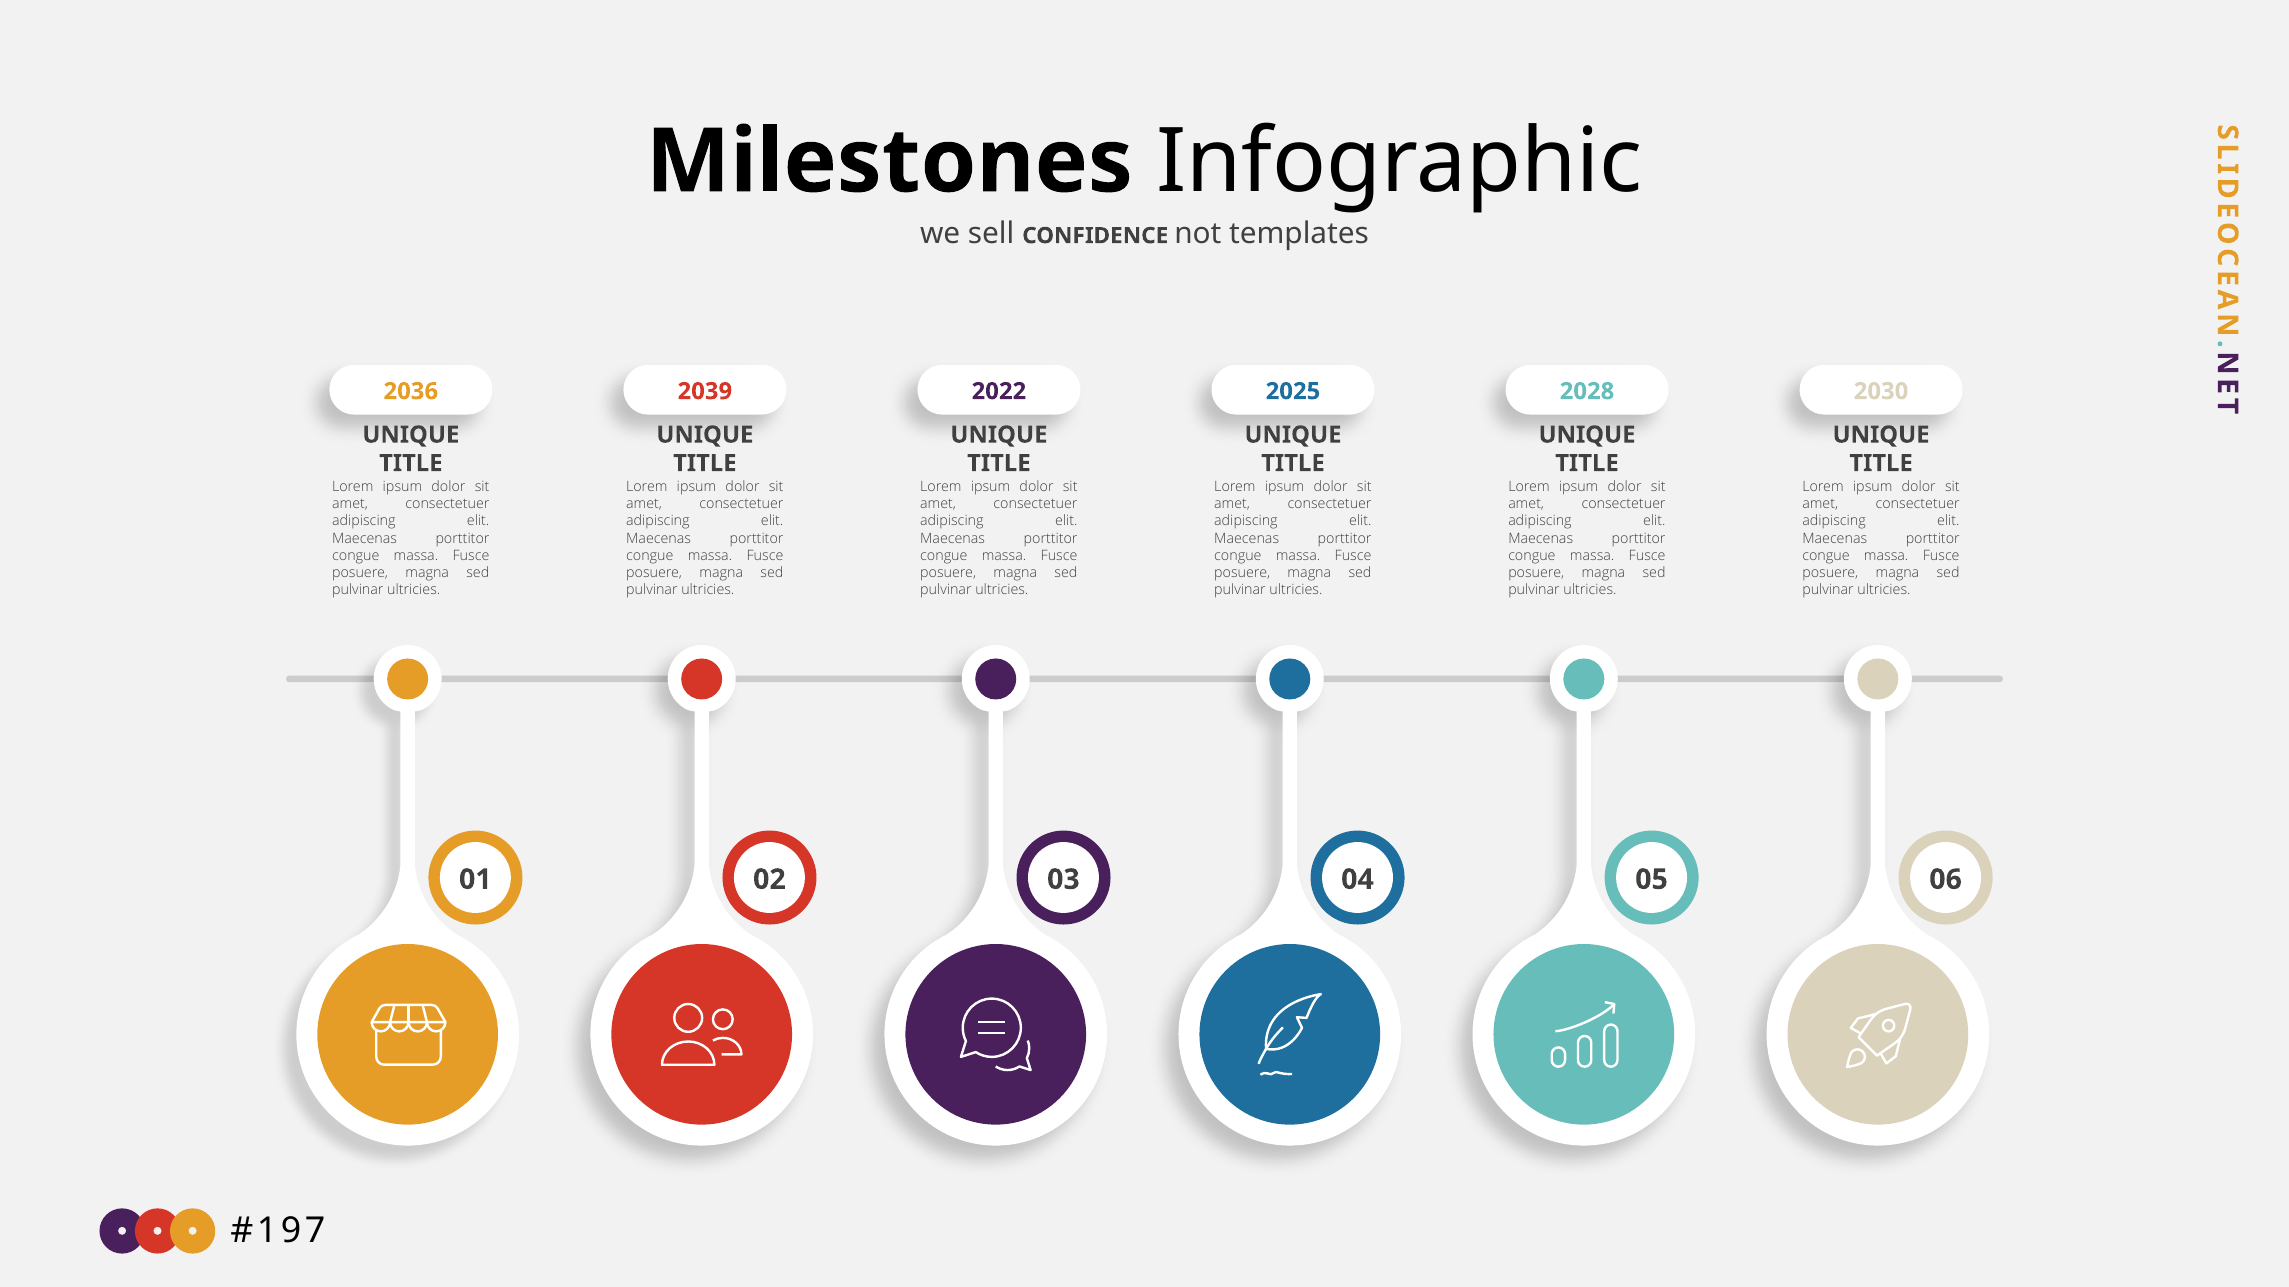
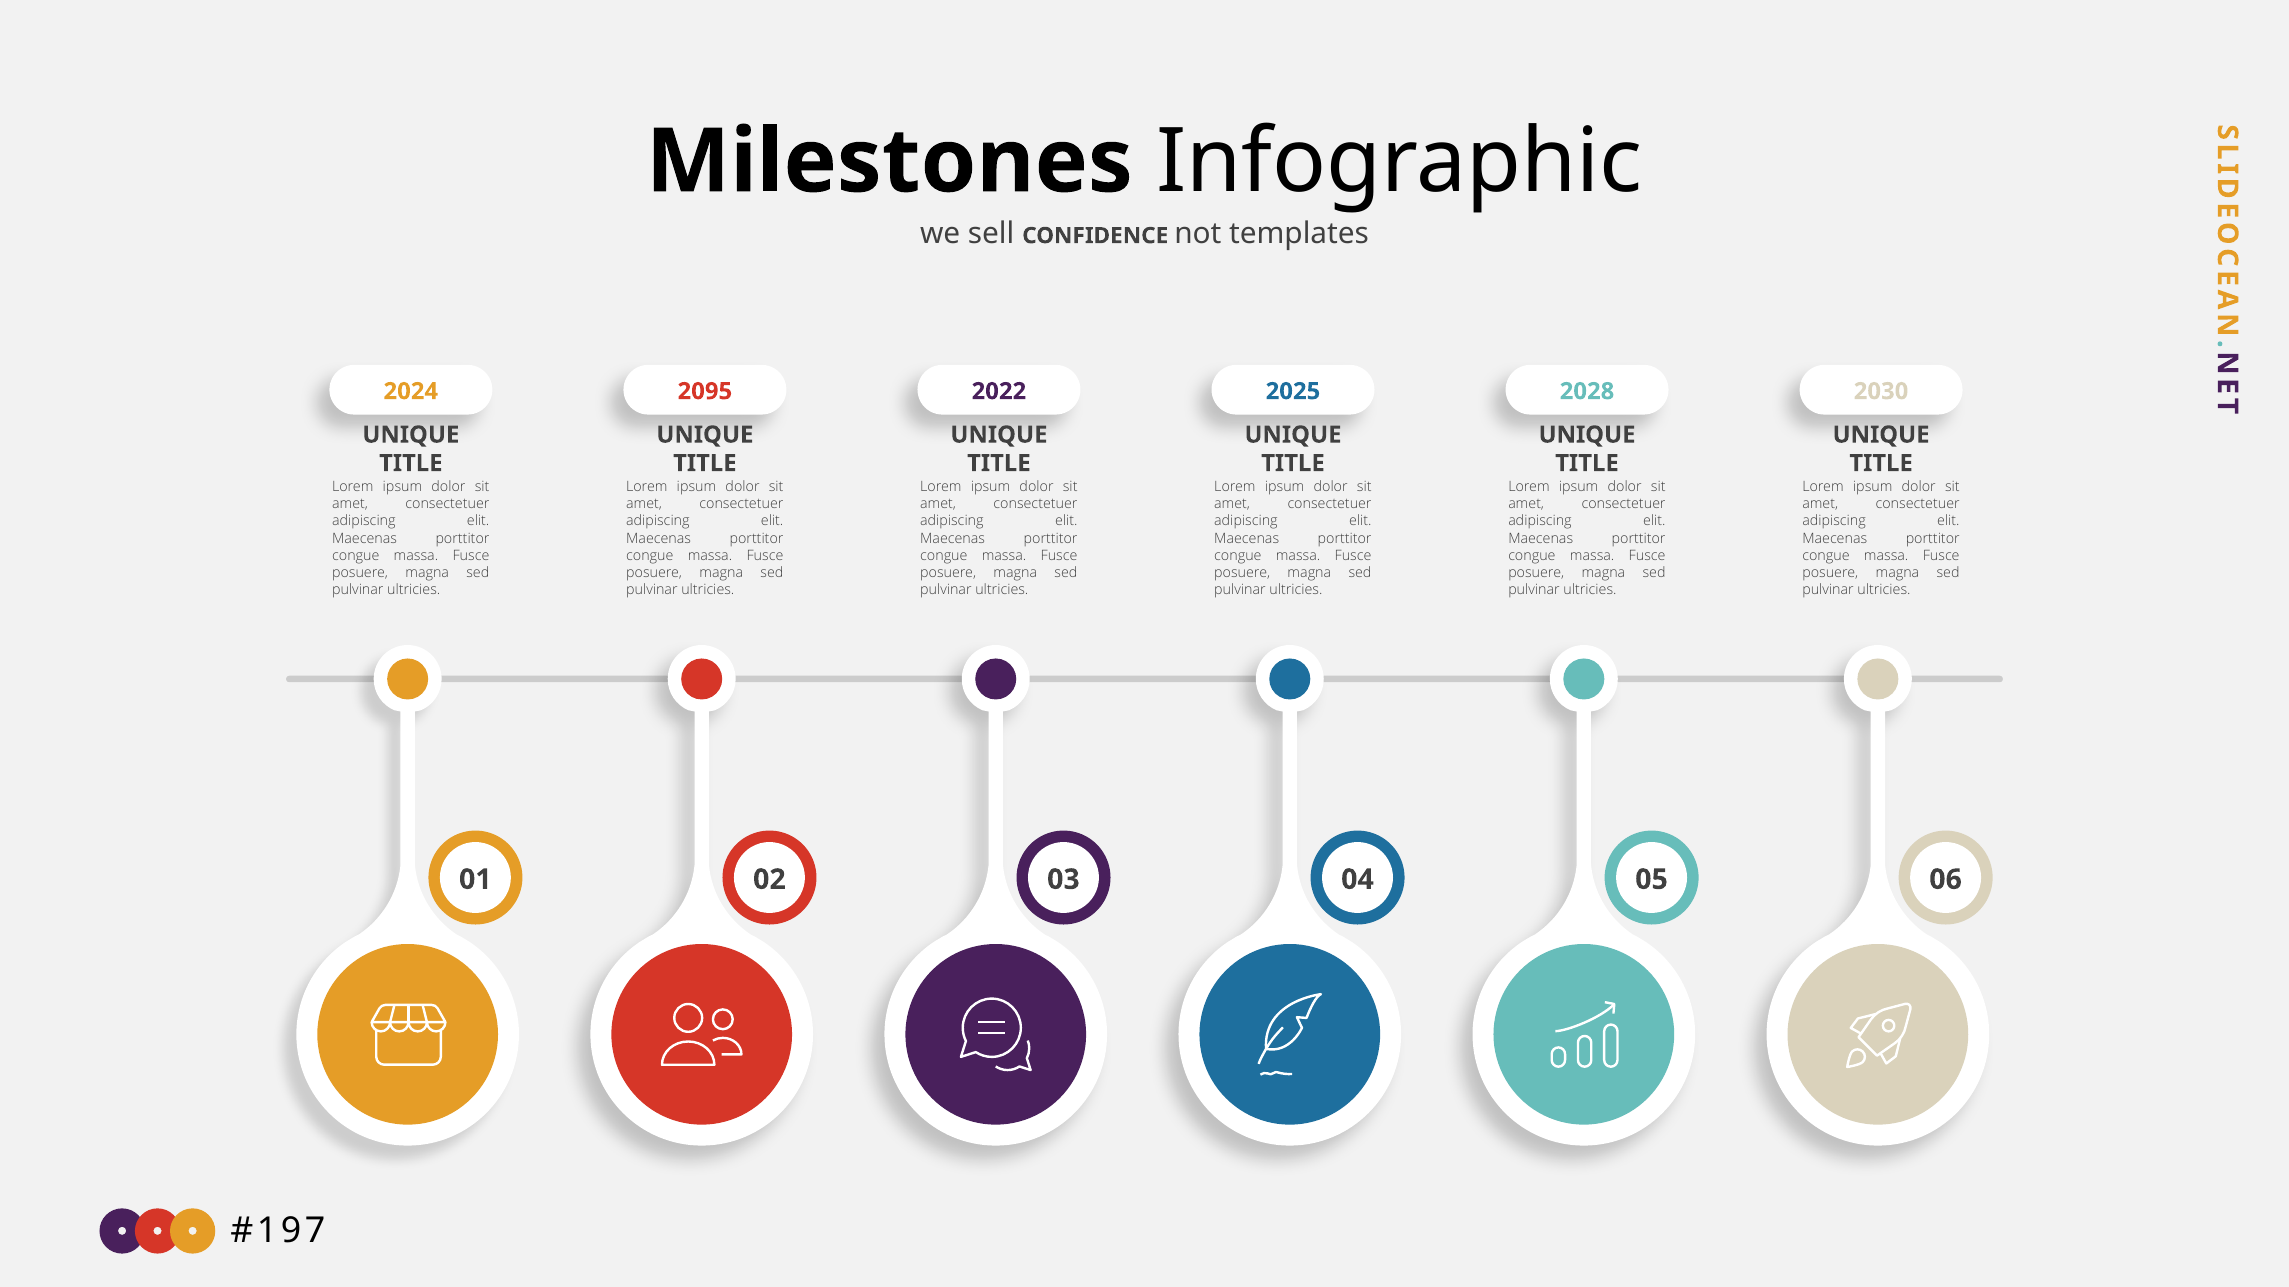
2036: 2036 -> 2024
2039: 2039 -> 2095
